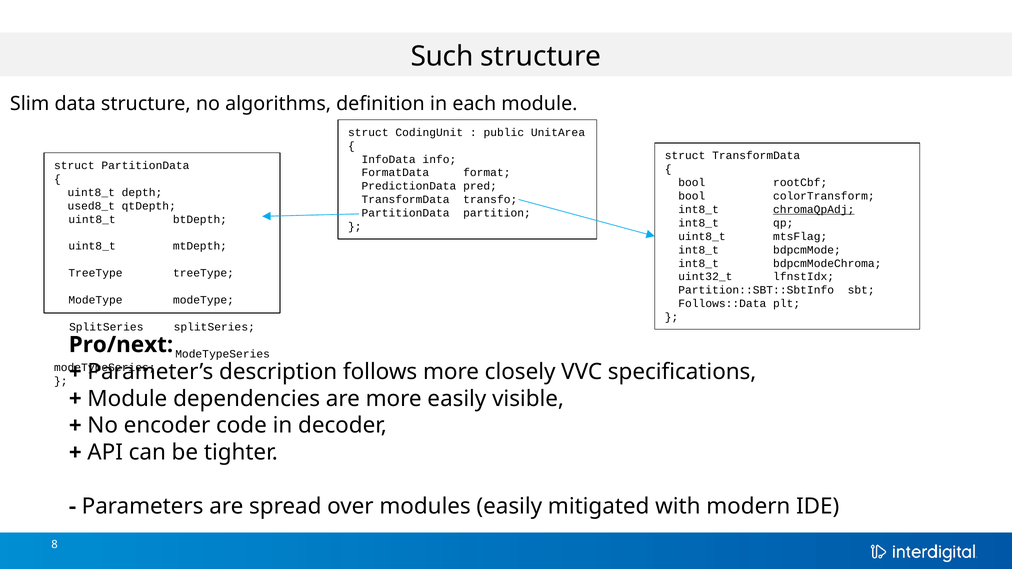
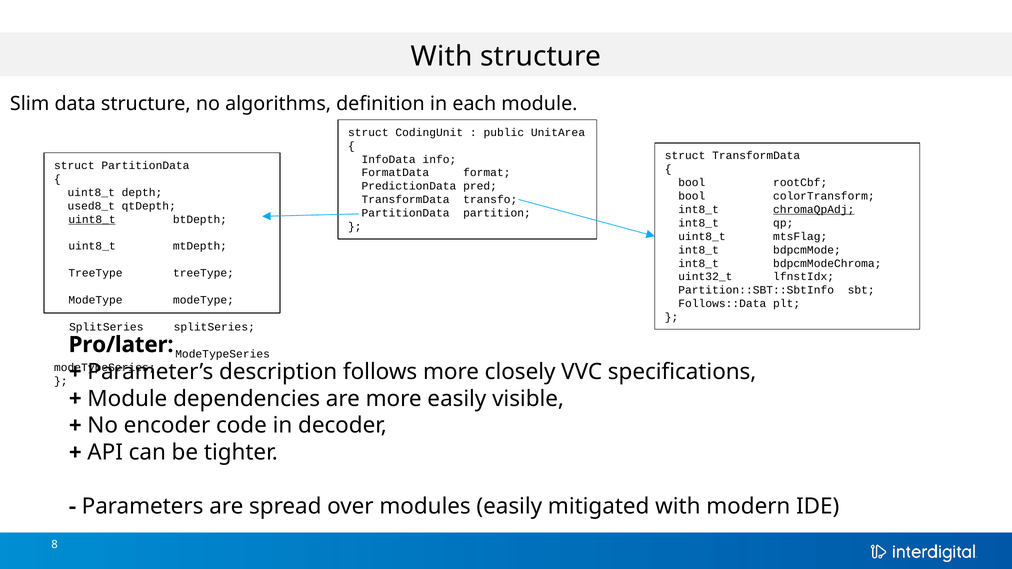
Such at (442, 56): Such -> With
uint8_t at (92, 219) underline: none -> present
Pro/next: Pro/next -> Pro/later
